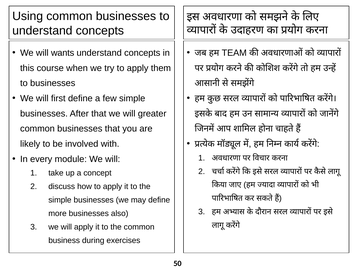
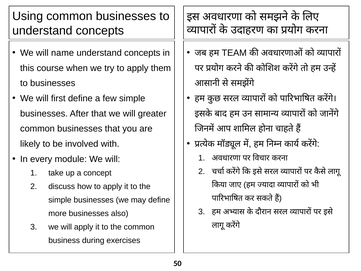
wants: wants -> name
